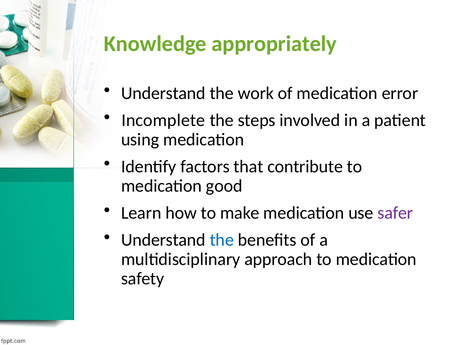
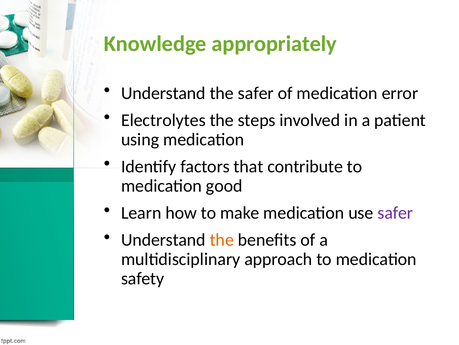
the work: work -> safer
Incomplete: Incomplete -> Electrolytes
the at (222, 240) colour: blue -> orange
